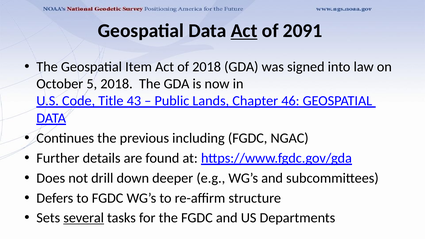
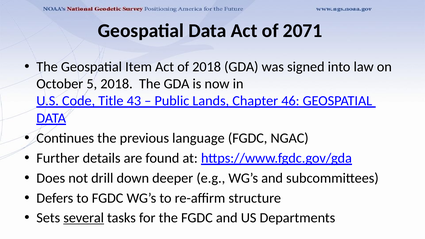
Act at (244, 31) underline: present -> none
2091: 2091 -> 2071
including: including -> language
